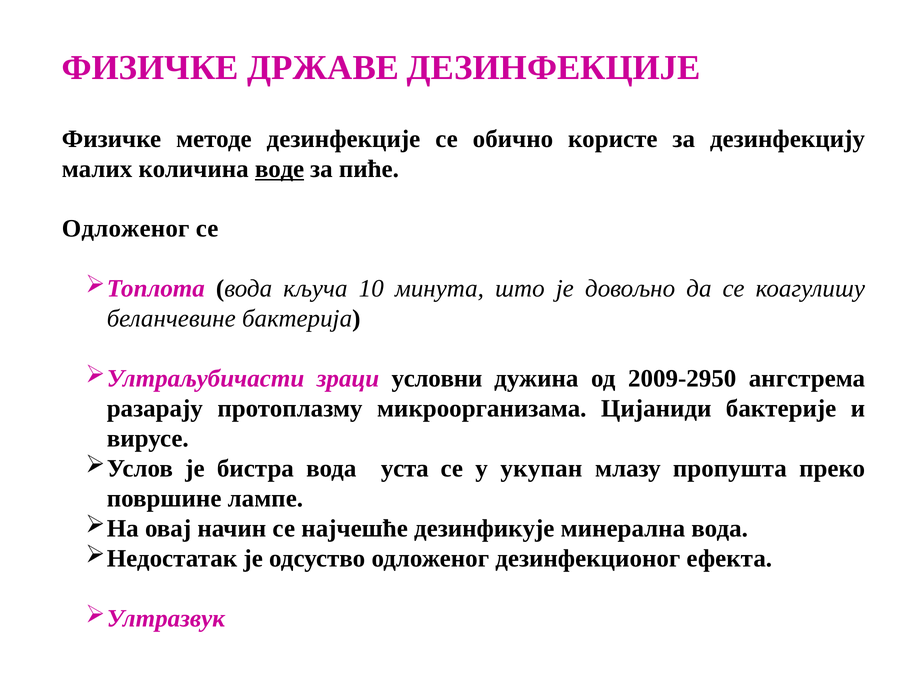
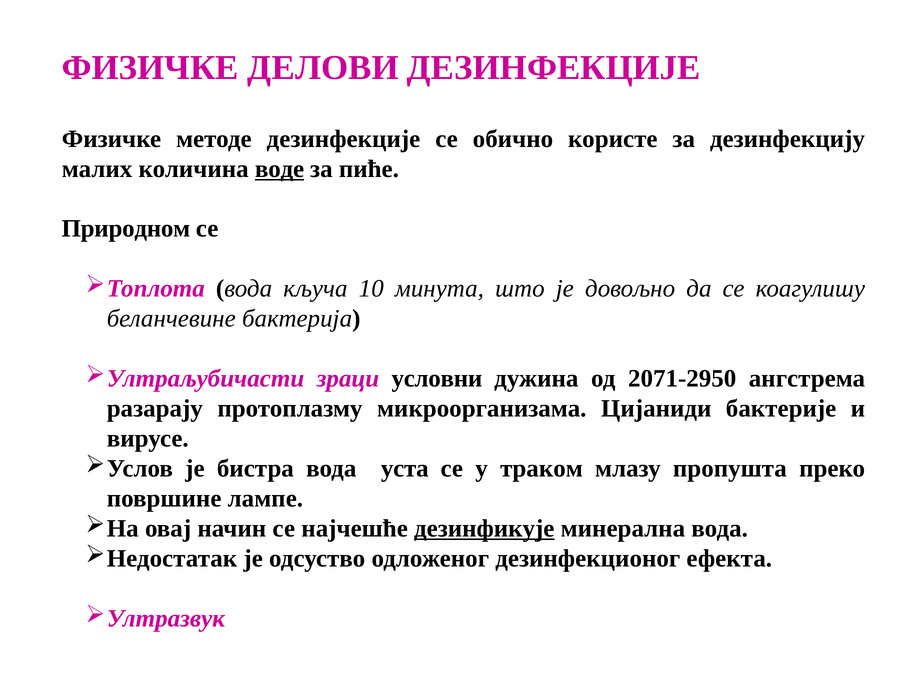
ДРЖАВЕ: ДРЖАВЕ -> ДЕЛОВИ
Одложеног at (126, 229): Одложеног -> Природном
2009-2950: 2009-2950 -> 2071-2950
укупан: укупан -> траком
дезинфикује underline: none -> present
